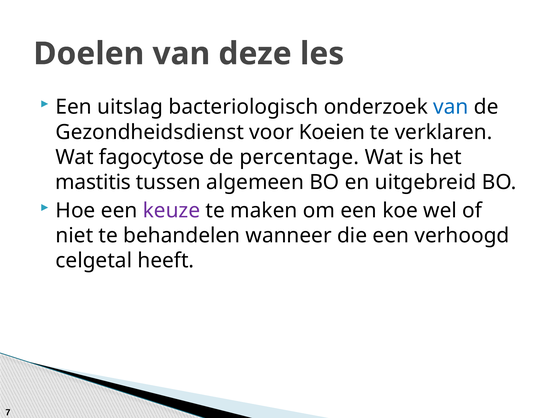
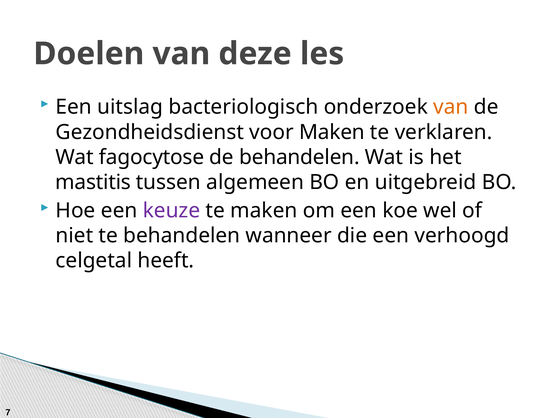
van at (451, 107) colour: blue -> orange
voor Koeien: Koeien -> Maken
de percentage: percentage -> behandelen
